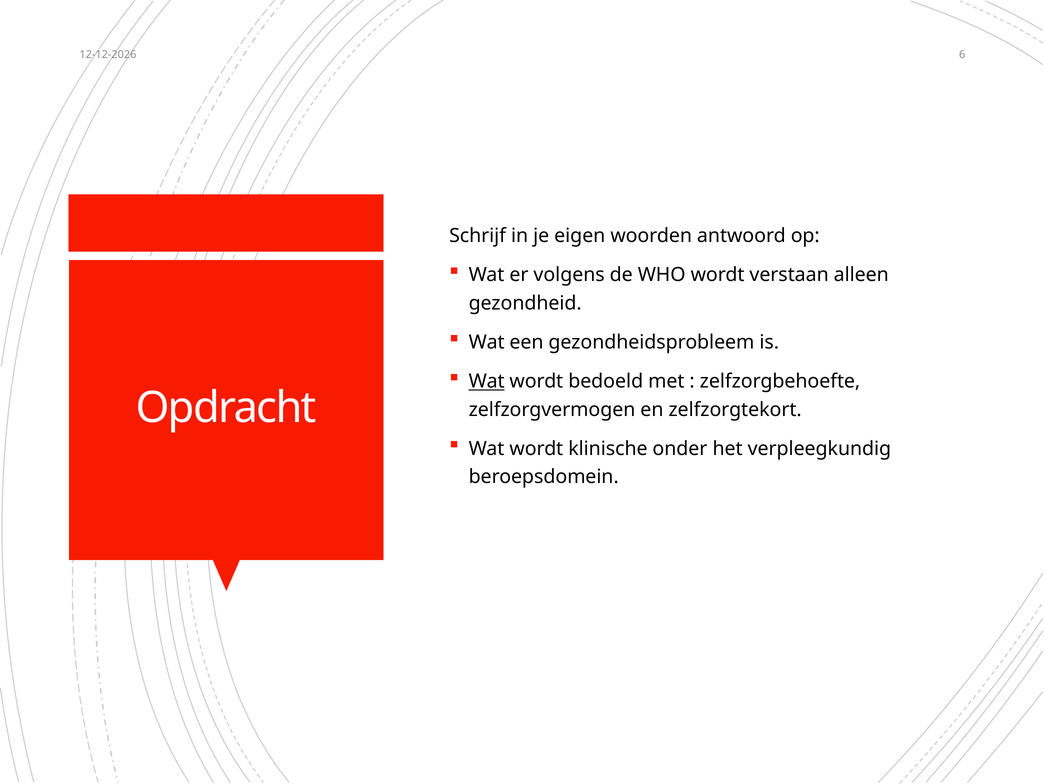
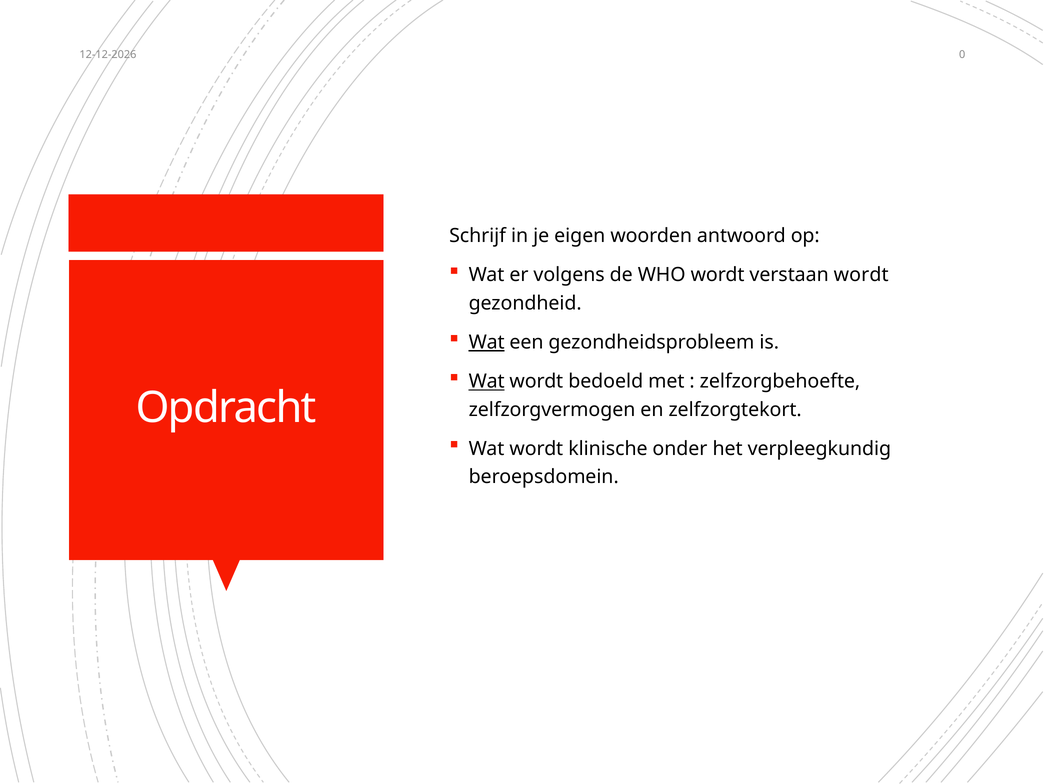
6: 6 -> 0
verstaan alleen: alleen -> wordt
Wat at (487, 342) underline: none -> present
